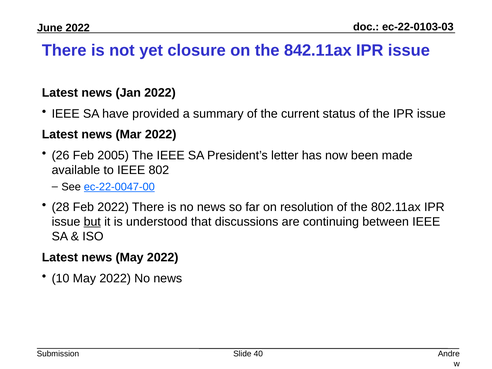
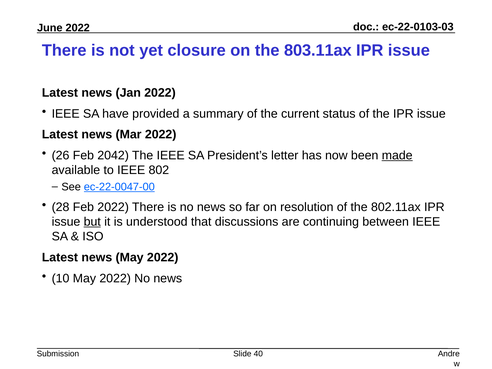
842.11ax: 842.11ax -> 803.11ax
2005: 2005 -> 2042
made underline: none -> present
